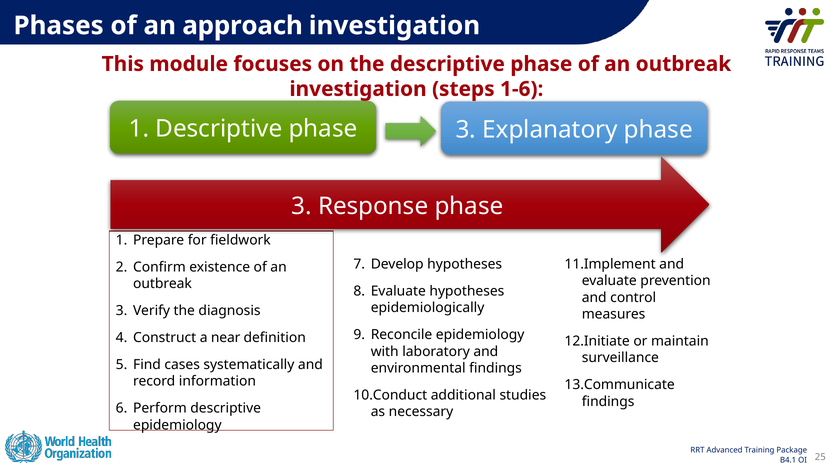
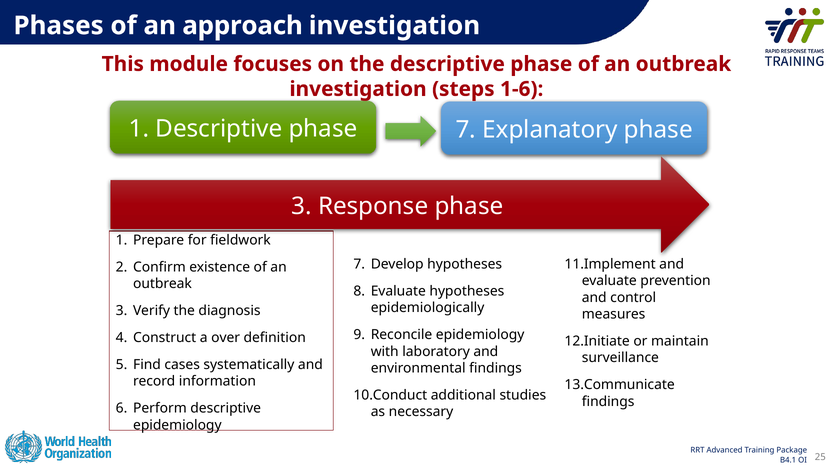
Descriptive phase 3: 3 -> 7
near: near -> over
